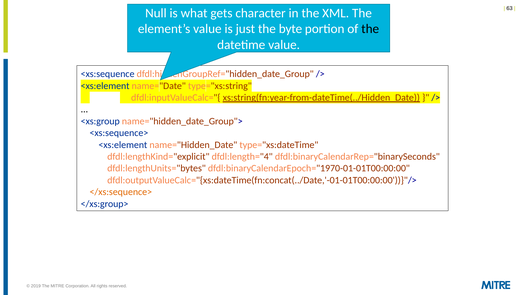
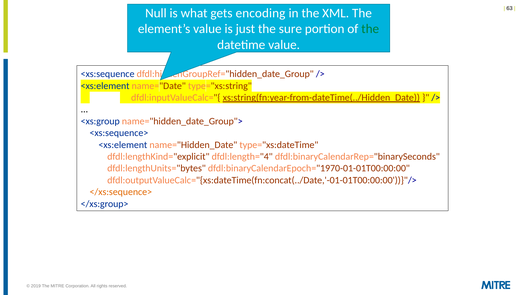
character: character -> encoding
byte: byte -> sure
the at (370, 29) colour: black -> green
